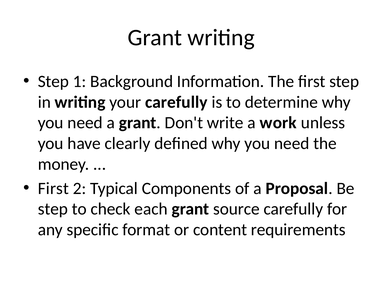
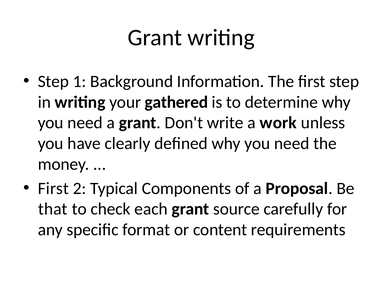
your carefully: carefully -> gathered
step at (53, 209): step -> that
